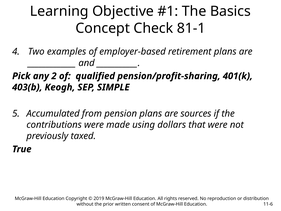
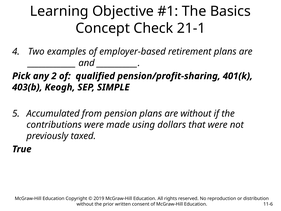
81-1: 81-1 -> 21-1
are sources: sources -> without
